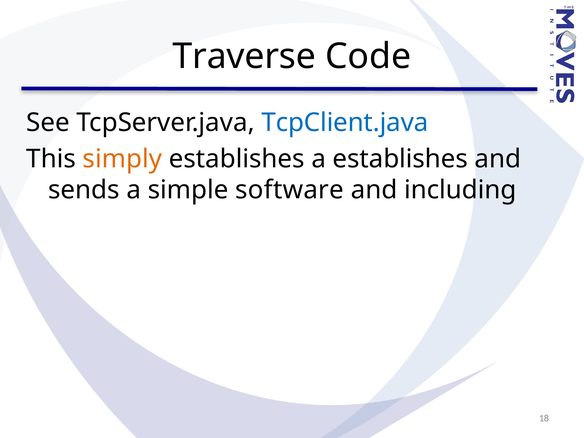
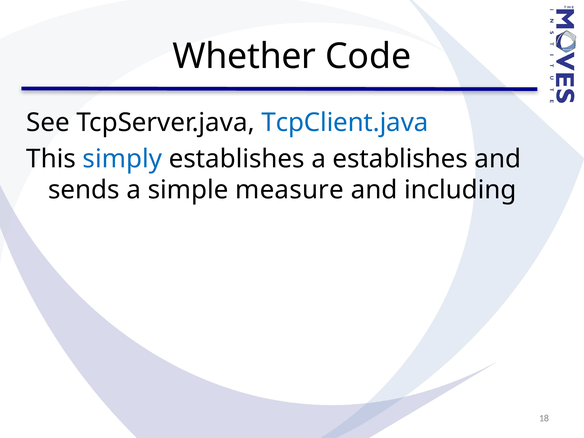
Traverse: Traverse -> Whether
simply colour: orange -> blue
software: software -> measure
